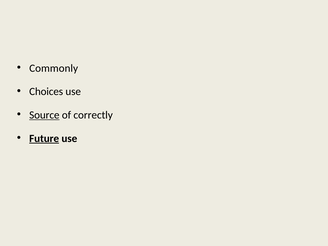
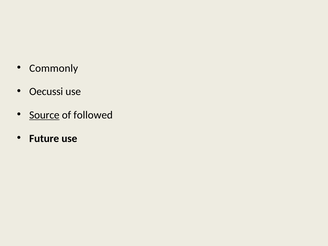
Choices: Choices -> Oecussi
correctly: correctly -> followed
Future underline: present -> none
